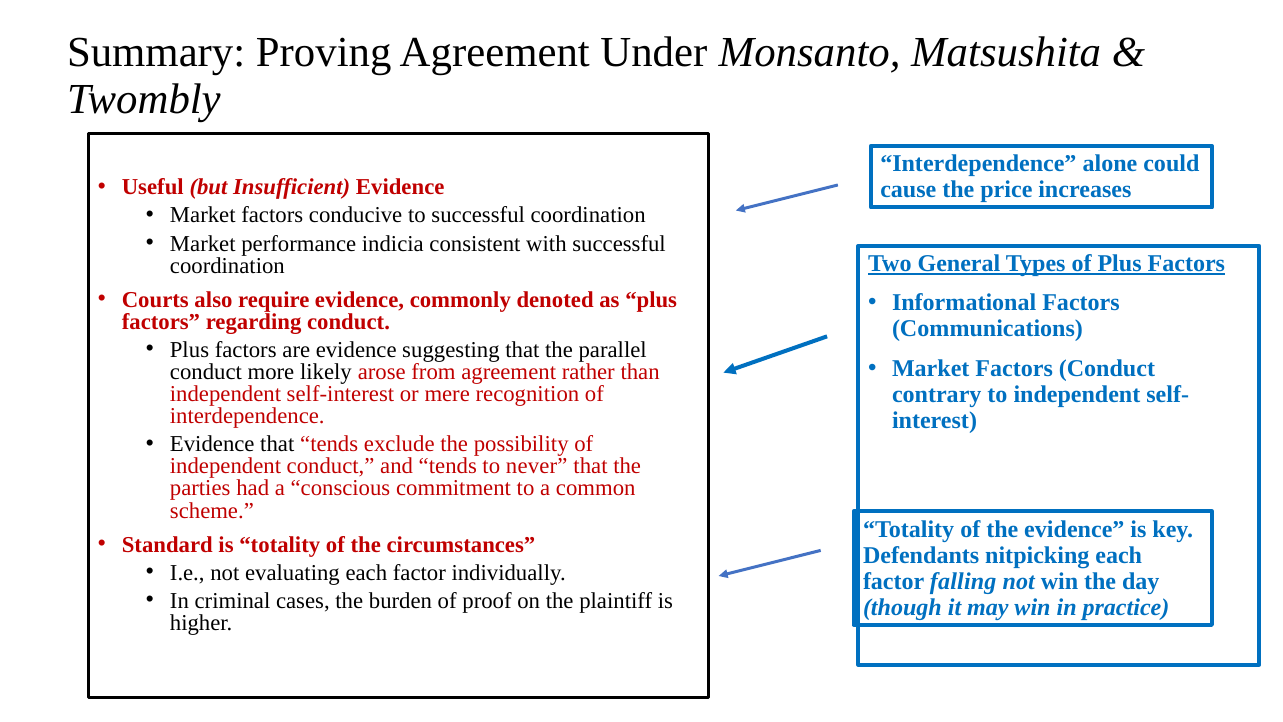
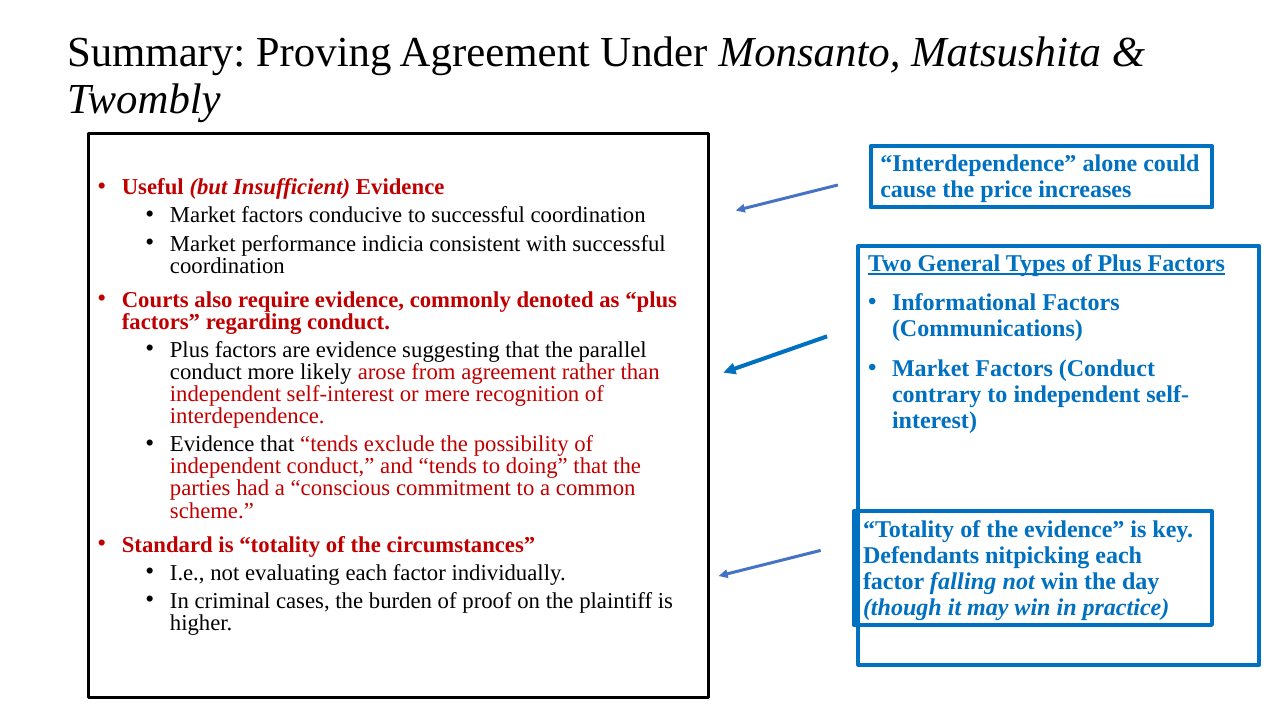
never: never -> doing
